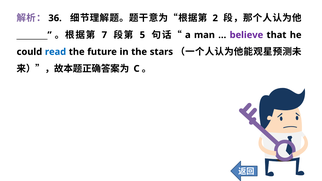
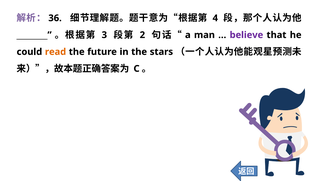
2: 2 -> 4
7: 7 -> 3
5: 5 -> 2
read colour: blue -> orange
